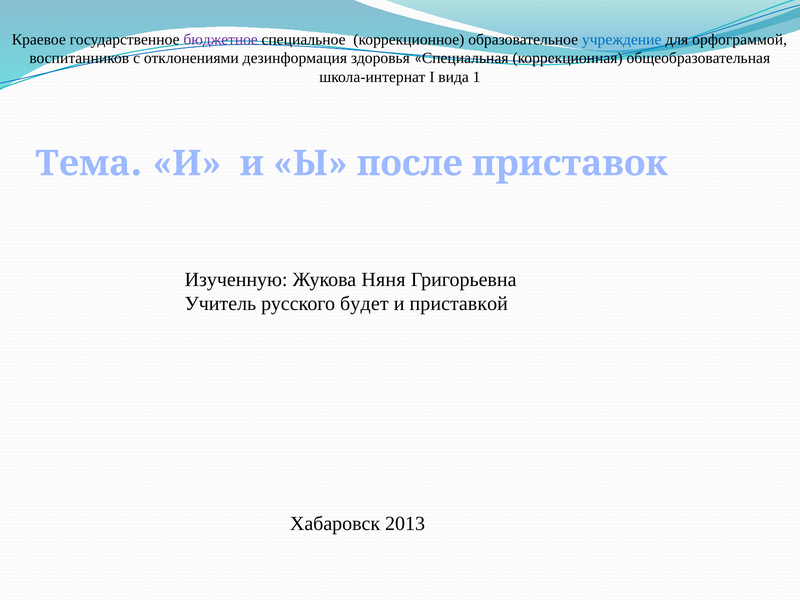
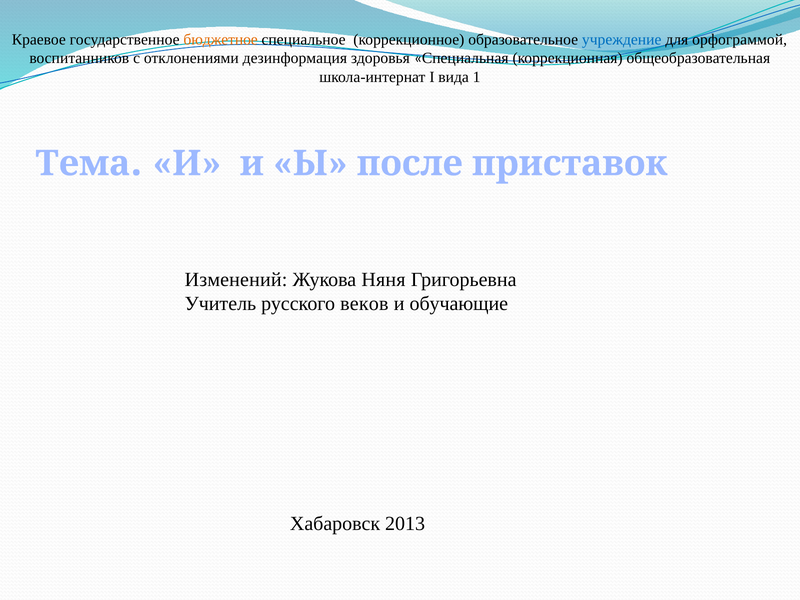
бюджетное colour: purple -> orange
Изученную: Изученную -> Изменений
будет: будет -> веков
приставкой: приставкой -> обучающие
